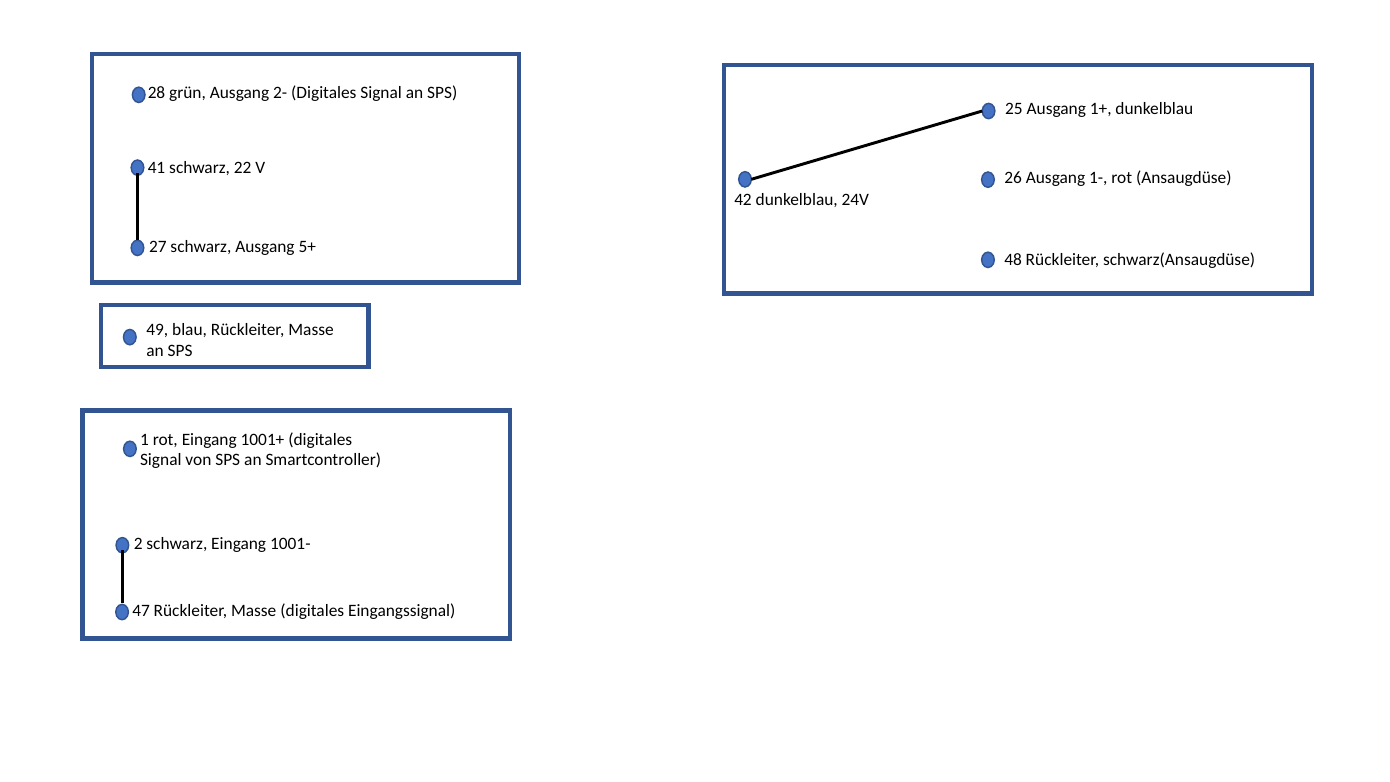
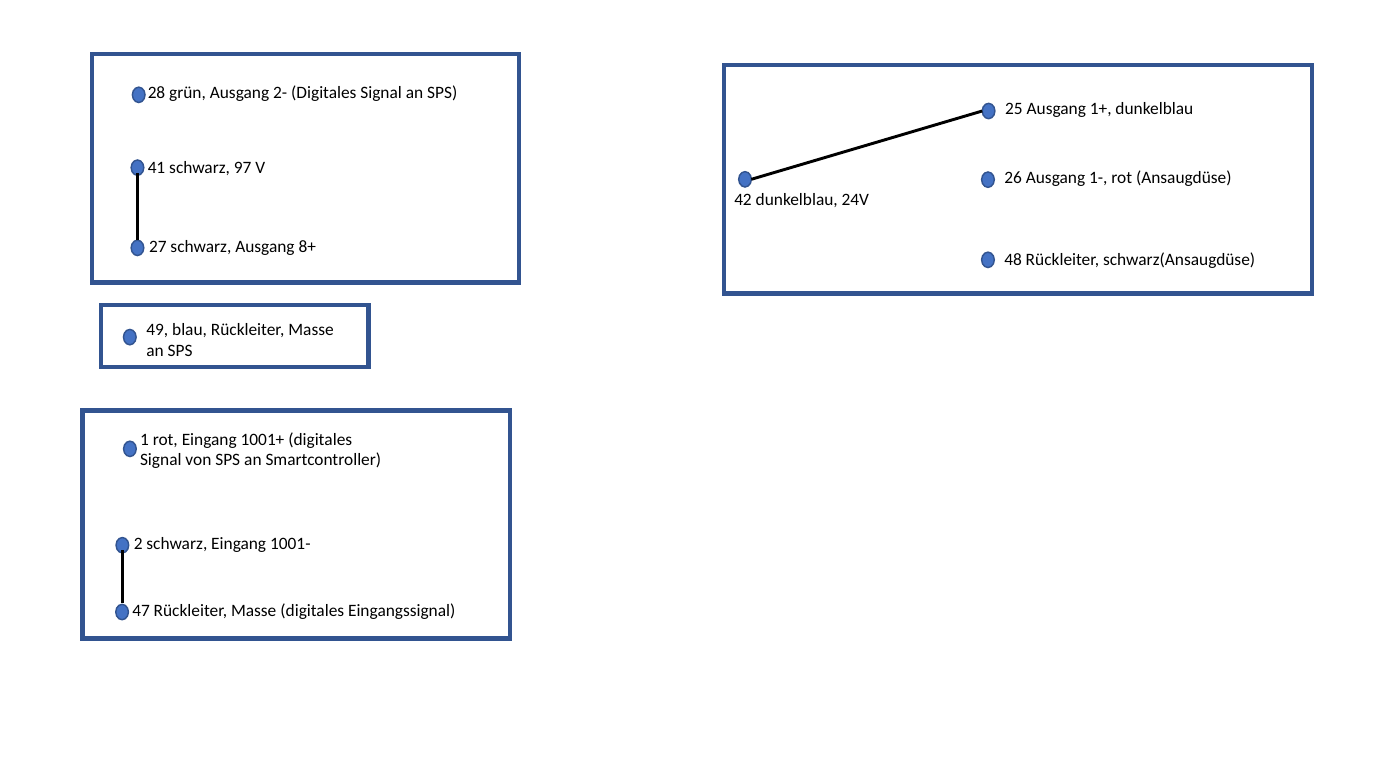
22: 22 -> 97
5+: 5+ -> 8+
